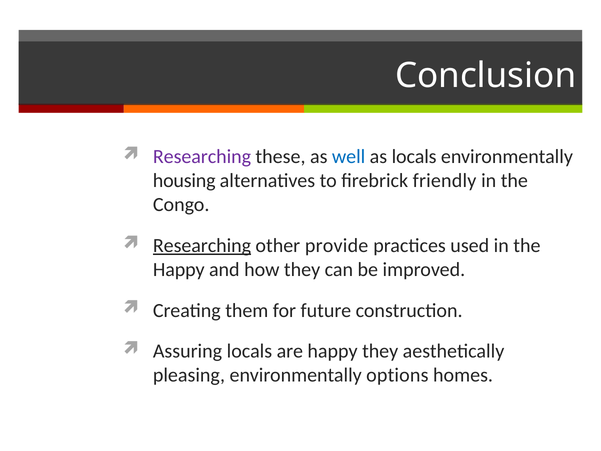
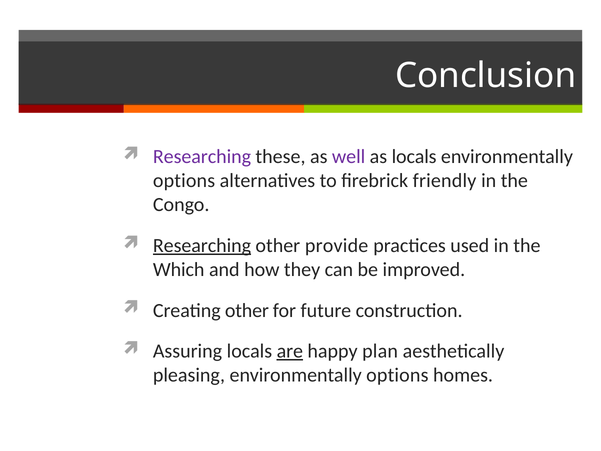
well colour: blue -> purple
housing at (184, 181): housing -> options
Happy at (179, 270): Happy -> Which
Creating them: them -> other
are underline: none -> present
happy they: they -> plan
